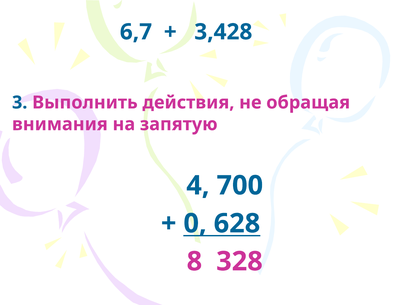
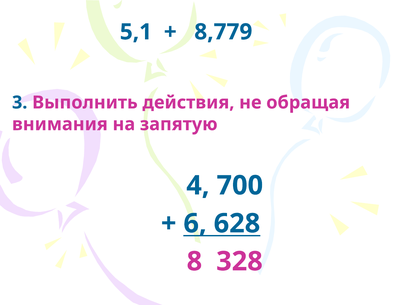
6,7: 6,7 -> 5,1
3,428: 3,428 -> 8,779
0: 0 -> 6
